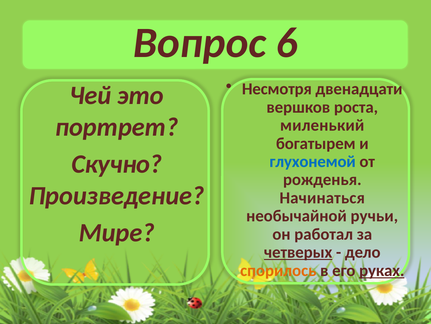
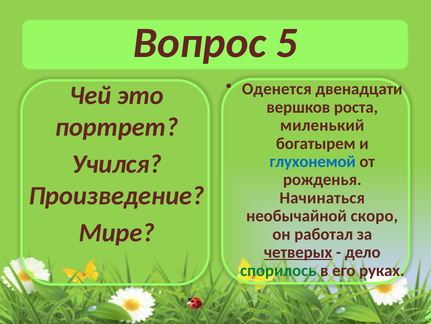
6: 6 -> 5
Несмотря: Несмотря -> Оденется
Скучно: Скучно -> Учился
ручьи: ручьи -> скоро
спорилось colour: orange -> green
руках underline: present -> none
